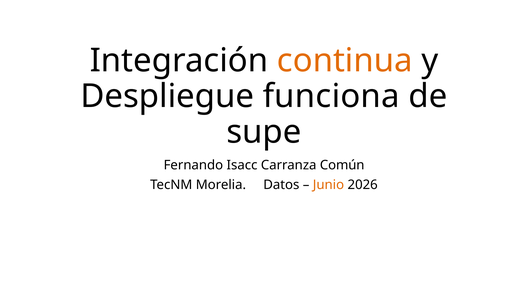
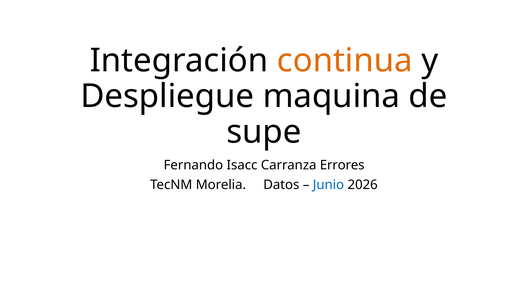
funciona: funciona -> maquina
Común: Común -> Errores
Junio colour: orange -> blue
